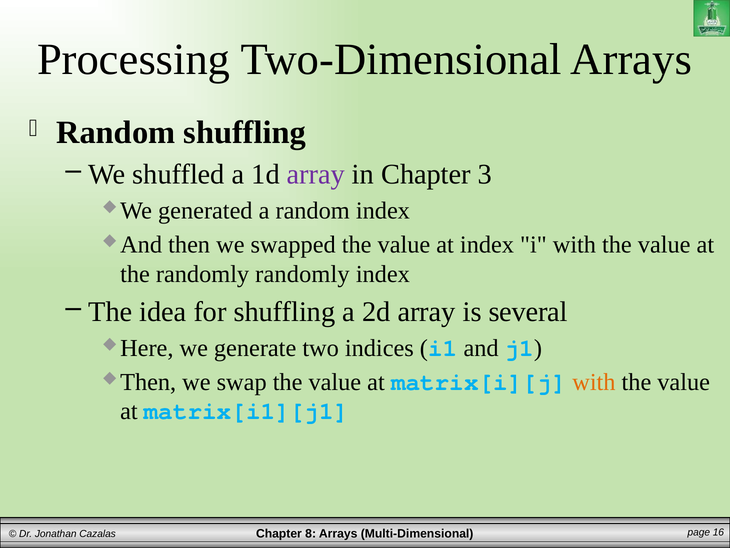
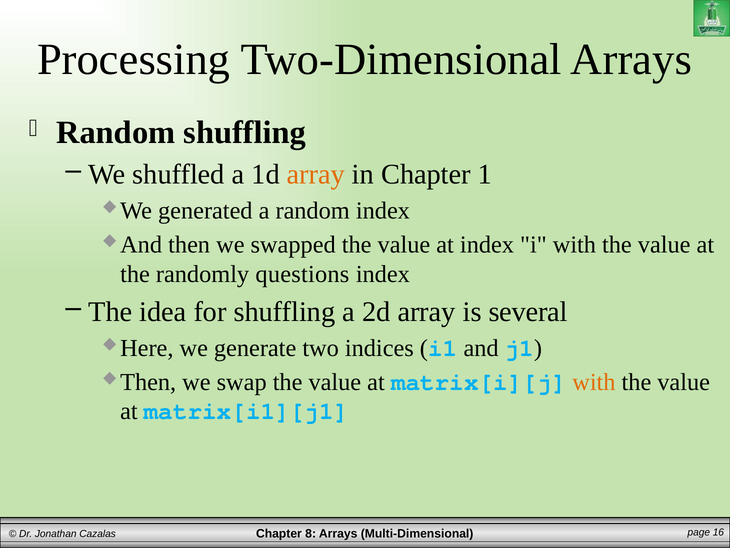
array at (316, 174) colour: purple -> orange
3: 3 -> 1
randomly randomly: randomly -> questions
